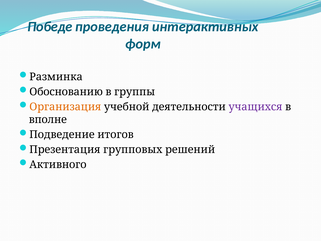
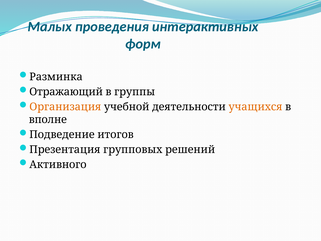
Победе: Победе -> Малых
Обоснованию: Обоснованию -> Отражающий
учащихся colour: purple -> orange
